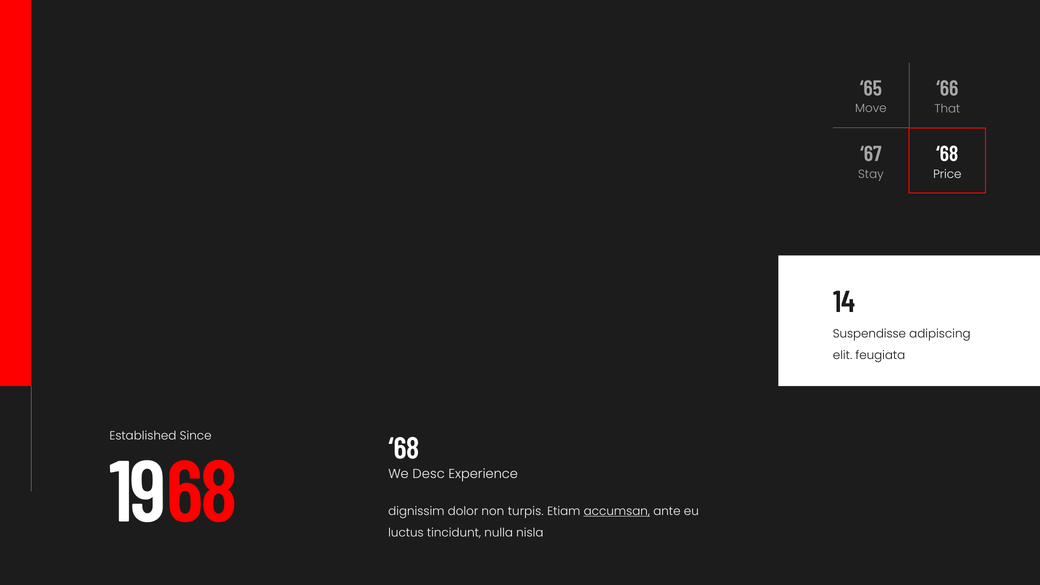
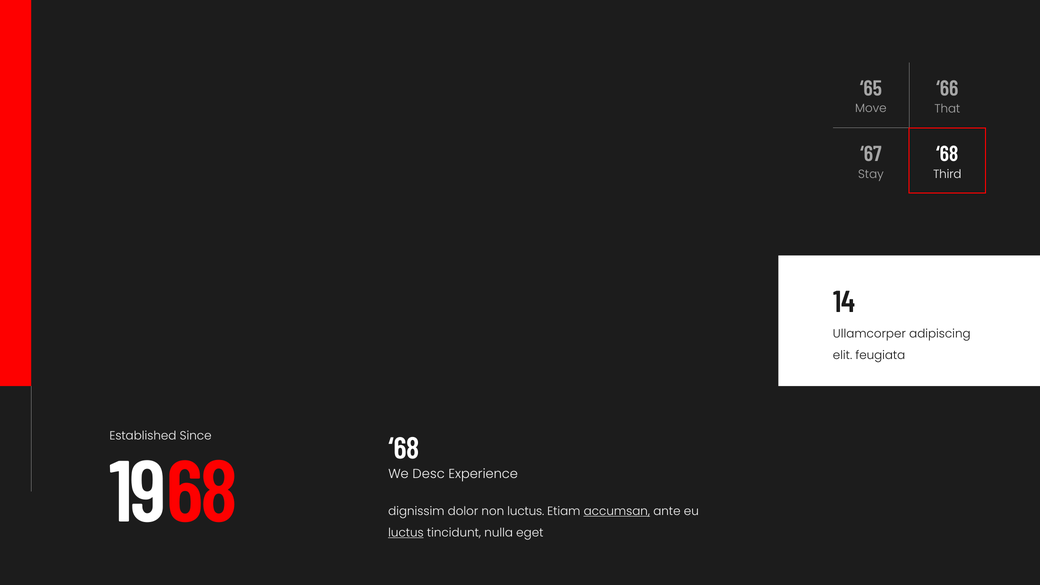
Price: Price -> Third
Suspendisse: Suspendisse -> Ullamcorper
non turpis: turpis -> luctus
luctus at (406, 533) underline: none -> present
nisla: nisla -> eget
